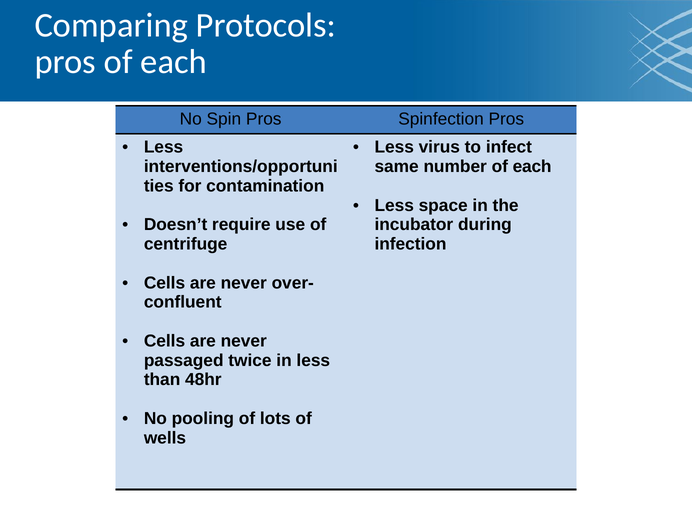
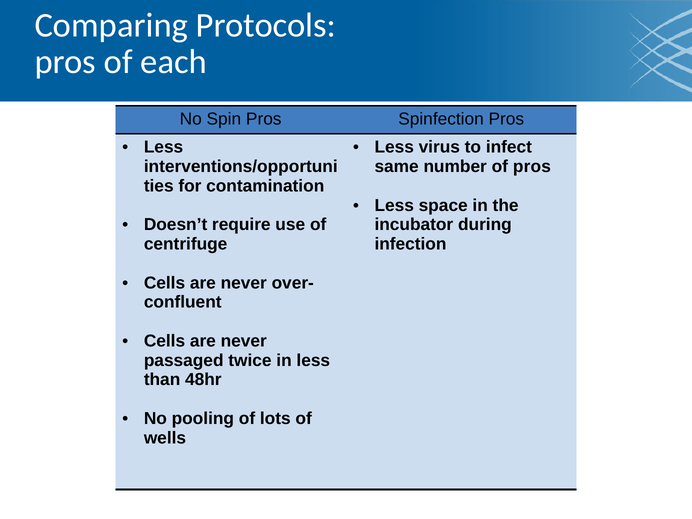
number of each: each -> pros
